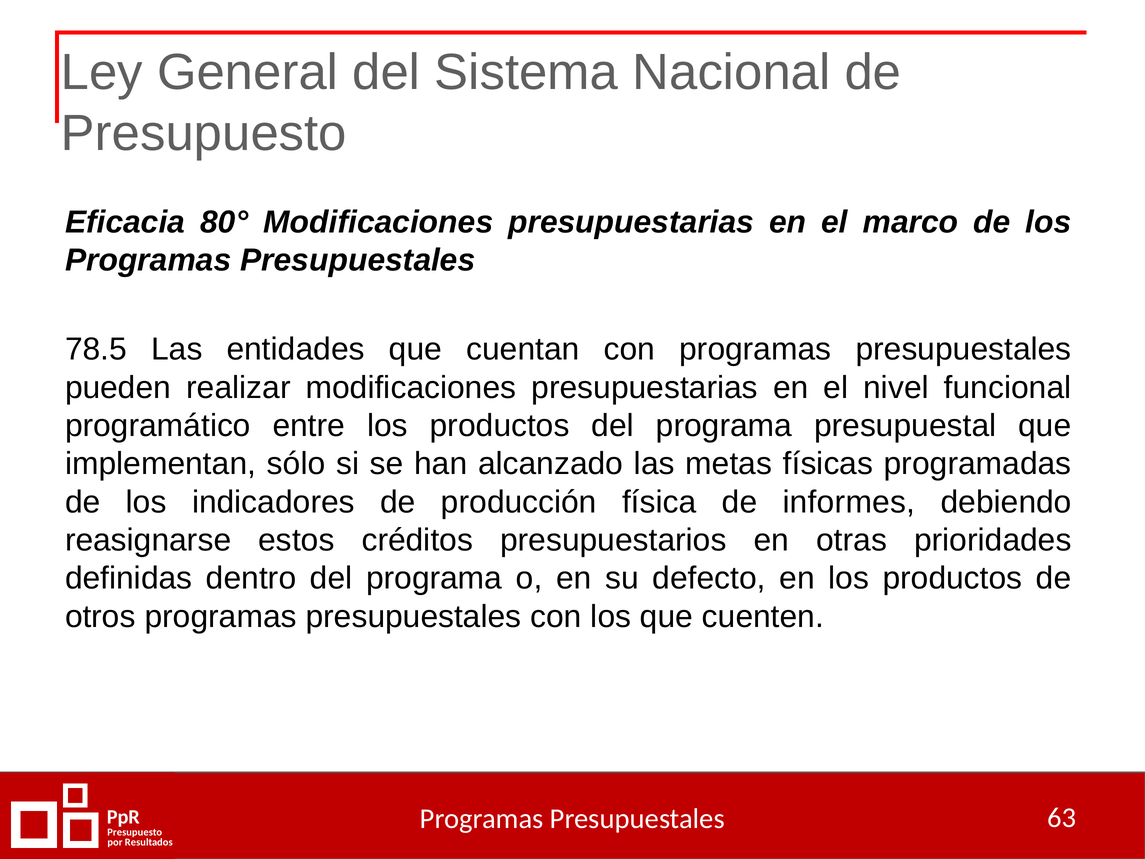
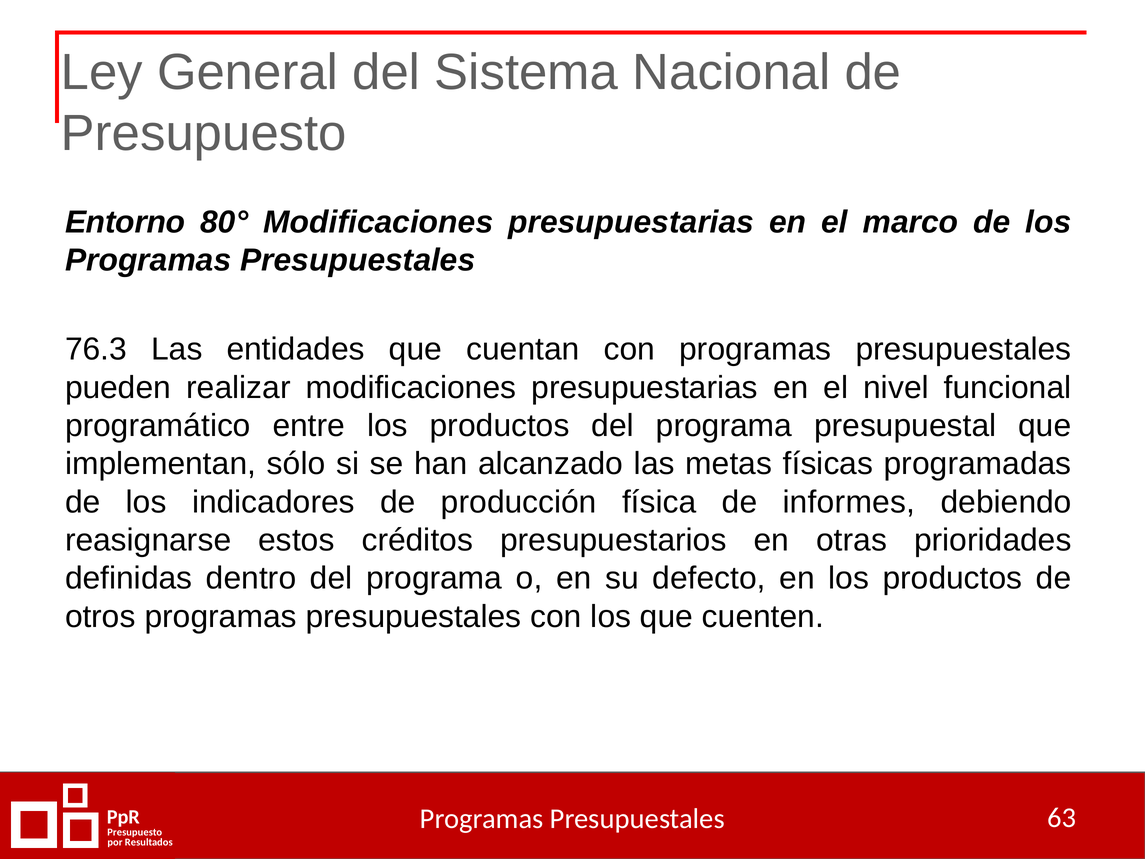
Eficacia: Eficacia -> Entorno
78.5: 78.5 -> 76.3
